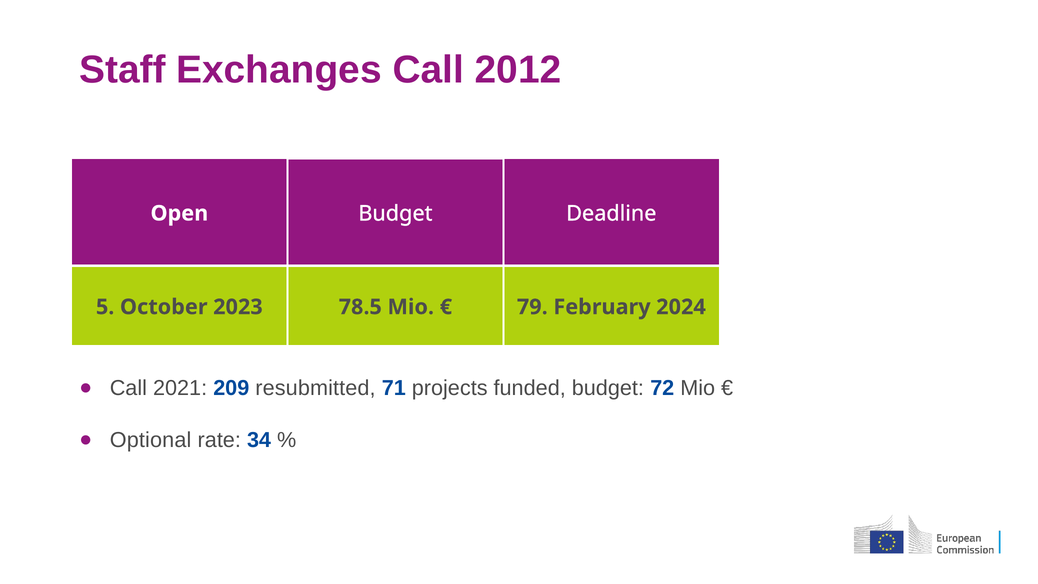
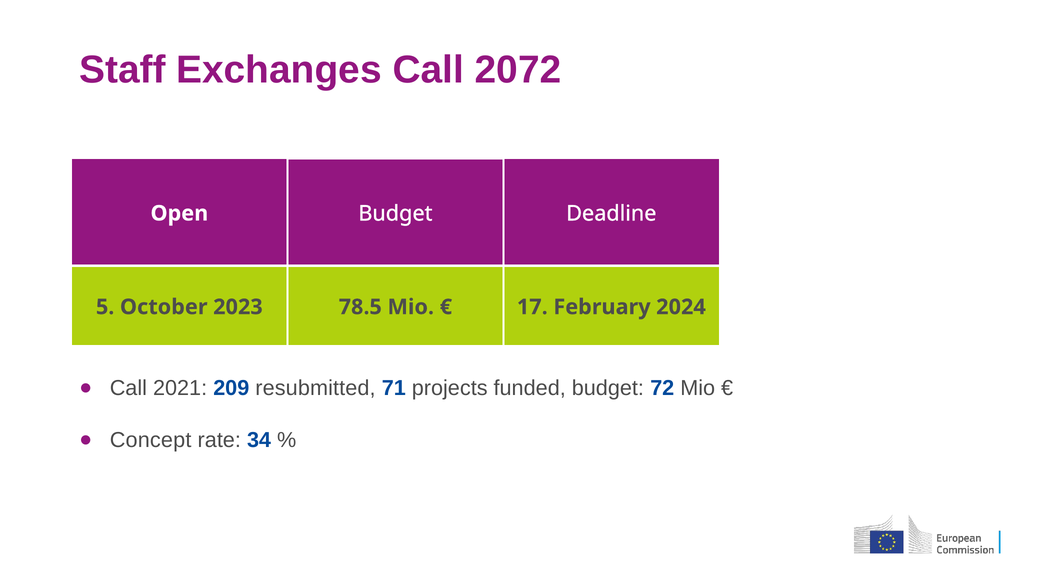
2012: 2012 -> 2072
79: 79 -> 17
Optional: Optional -> Concept
